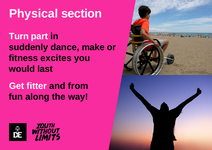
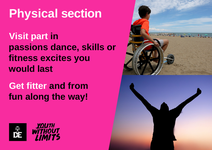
Turn: Turn -> Visit
suddenly: suddenly -> passions
make: make -> skills
